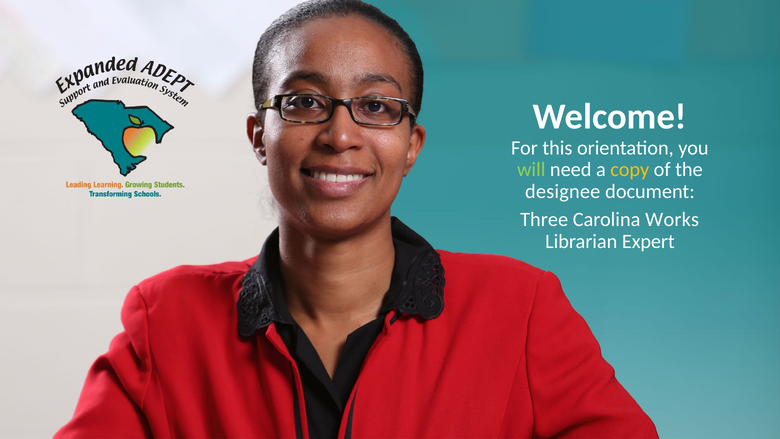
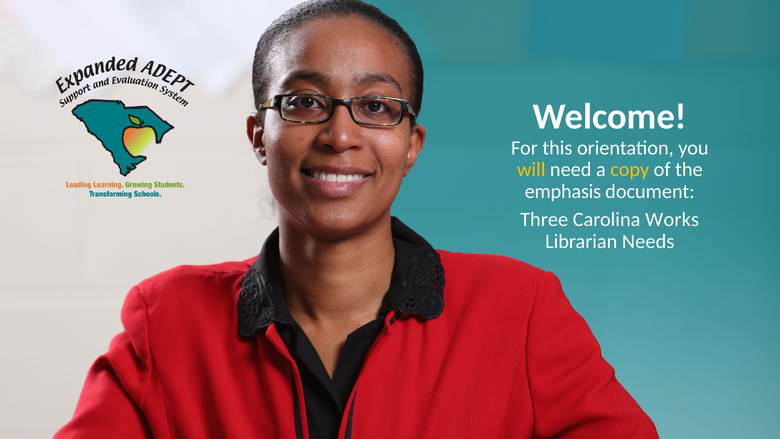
will colour: light green -> yellow
designee: designee -> emphasis
Expert: Expert -> Needs
